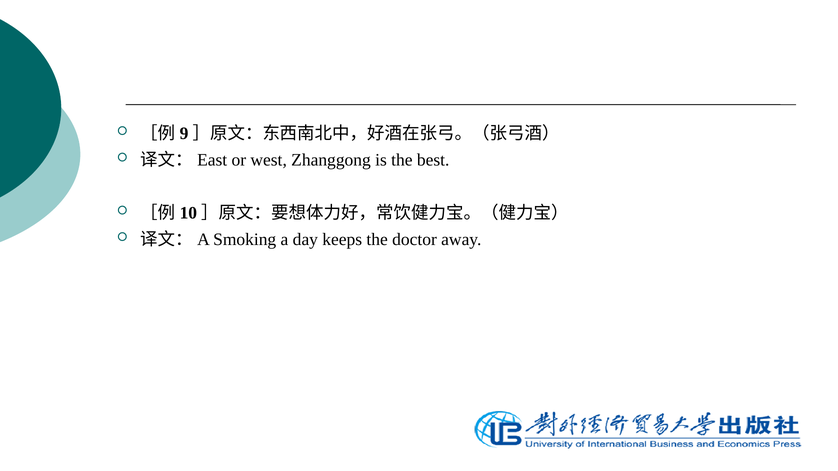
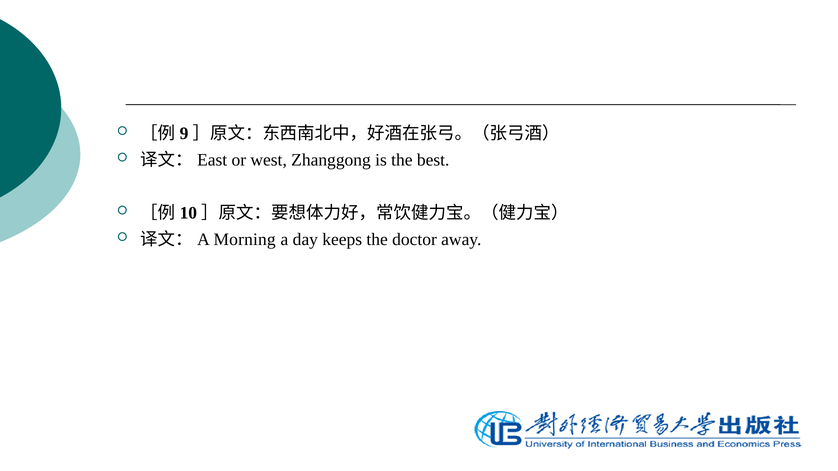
Smoking: Smoking -> Morning
